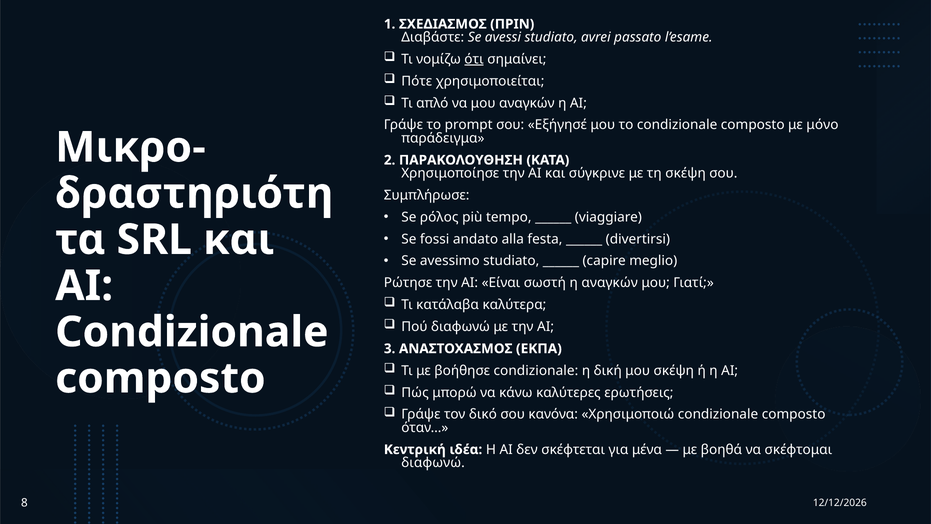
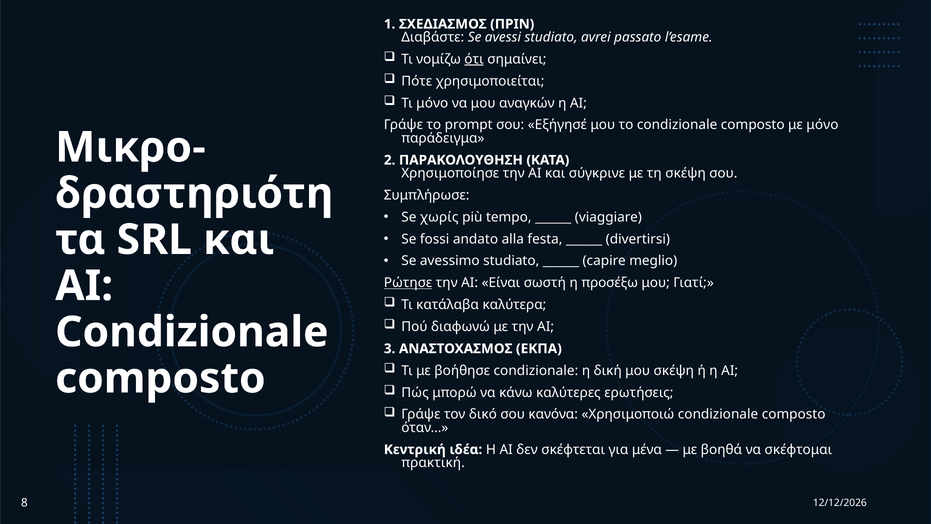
Τι απλό: απλό -> μόνο
ρόλος: ρόλος -> χωρίς
Ρώτησε underline: none -> present
η αναγκών: αναγκών -> προσέξω
διαφωνώ at (433, 463): διαφωνώ -> πρακτική
